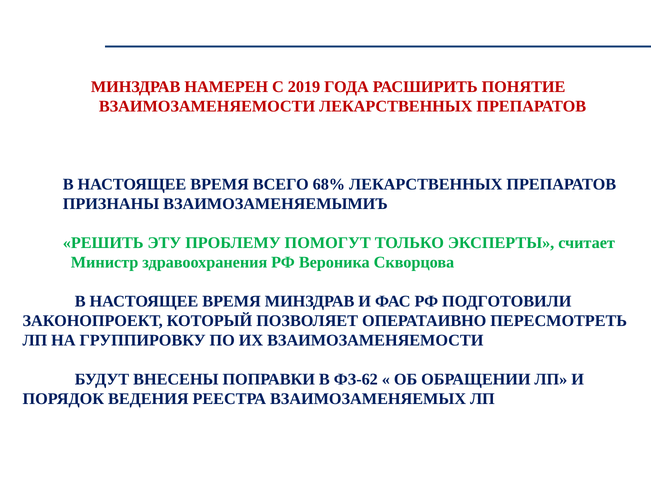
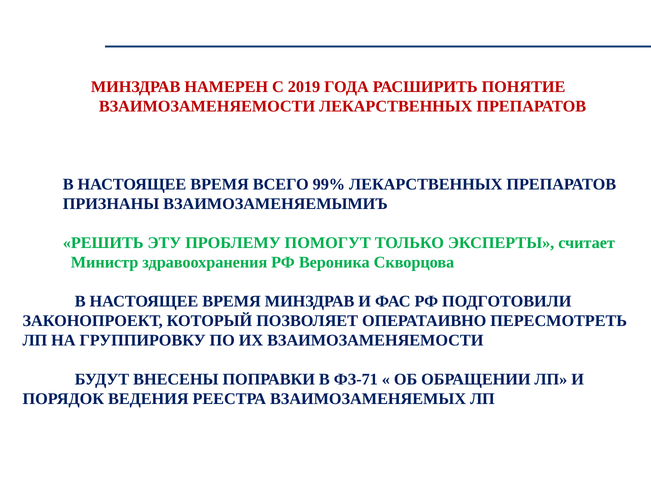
68%: 68% -> 99%
ФЗ-62: ФЗ-62 -> ФЗ-71
